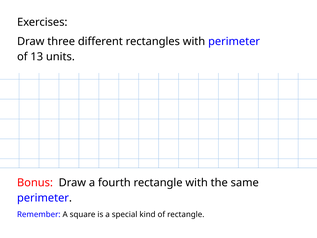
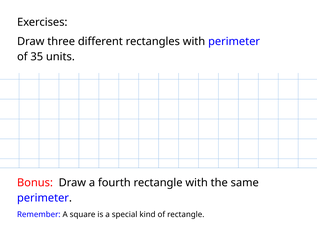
13: 13 -> 35
